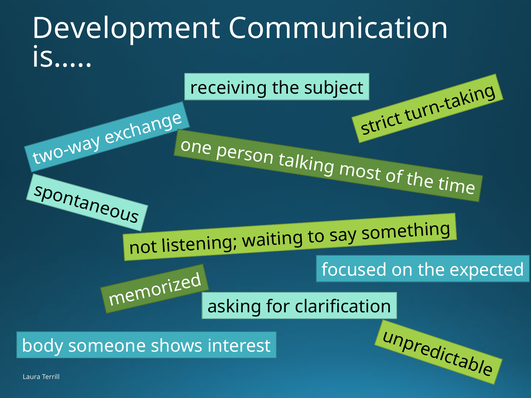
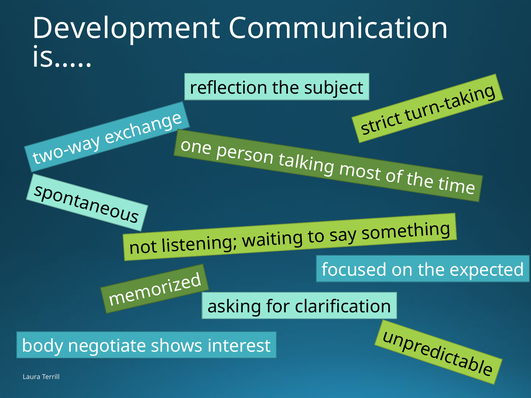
receiving: receiving -> reflection
someone: someone -> negotiate
